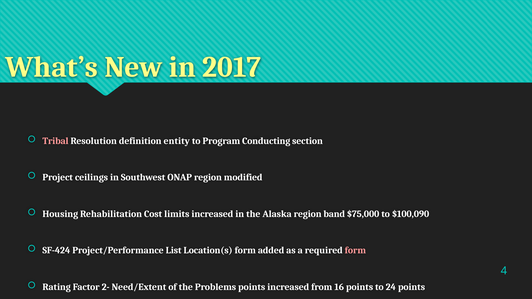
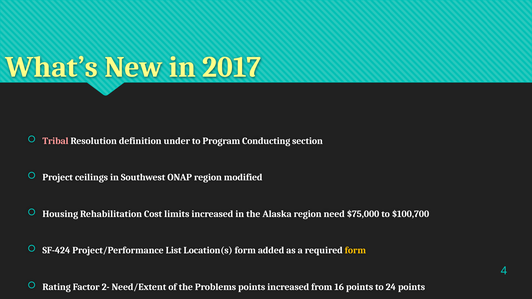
entity: entity -> under
band: band -> need
$100,090: $100,090 -> $100,700
form at (355, 251) colour: pink -> yellow
